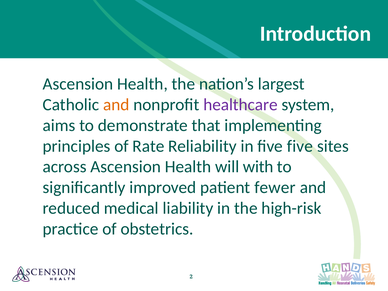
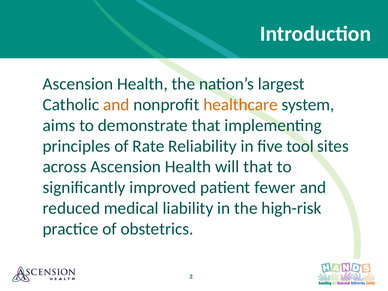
healthcare colour: purple -> orange
five five: five -> tool
will with: with -> that
